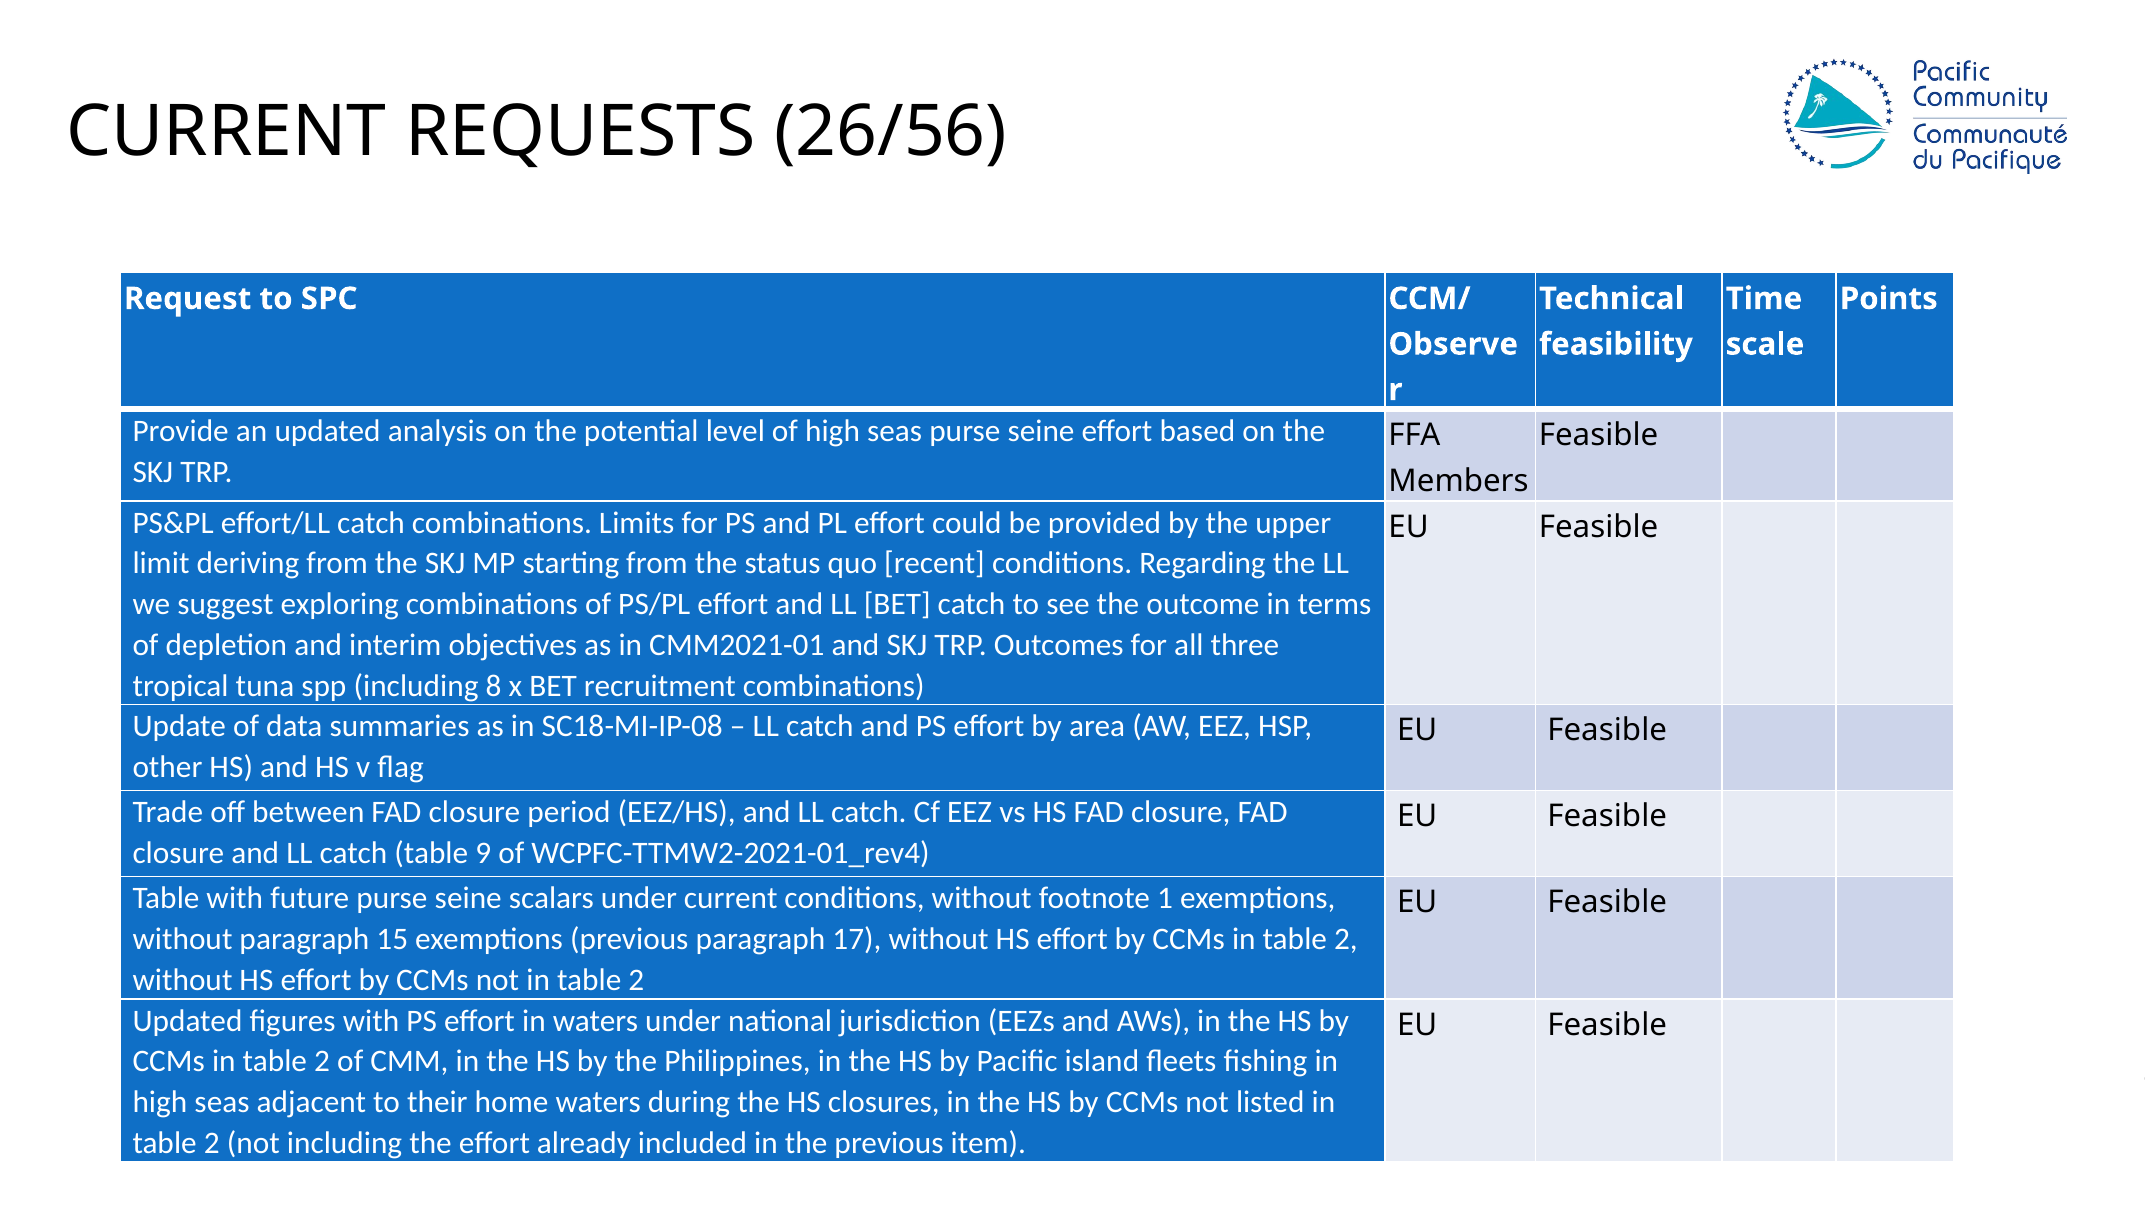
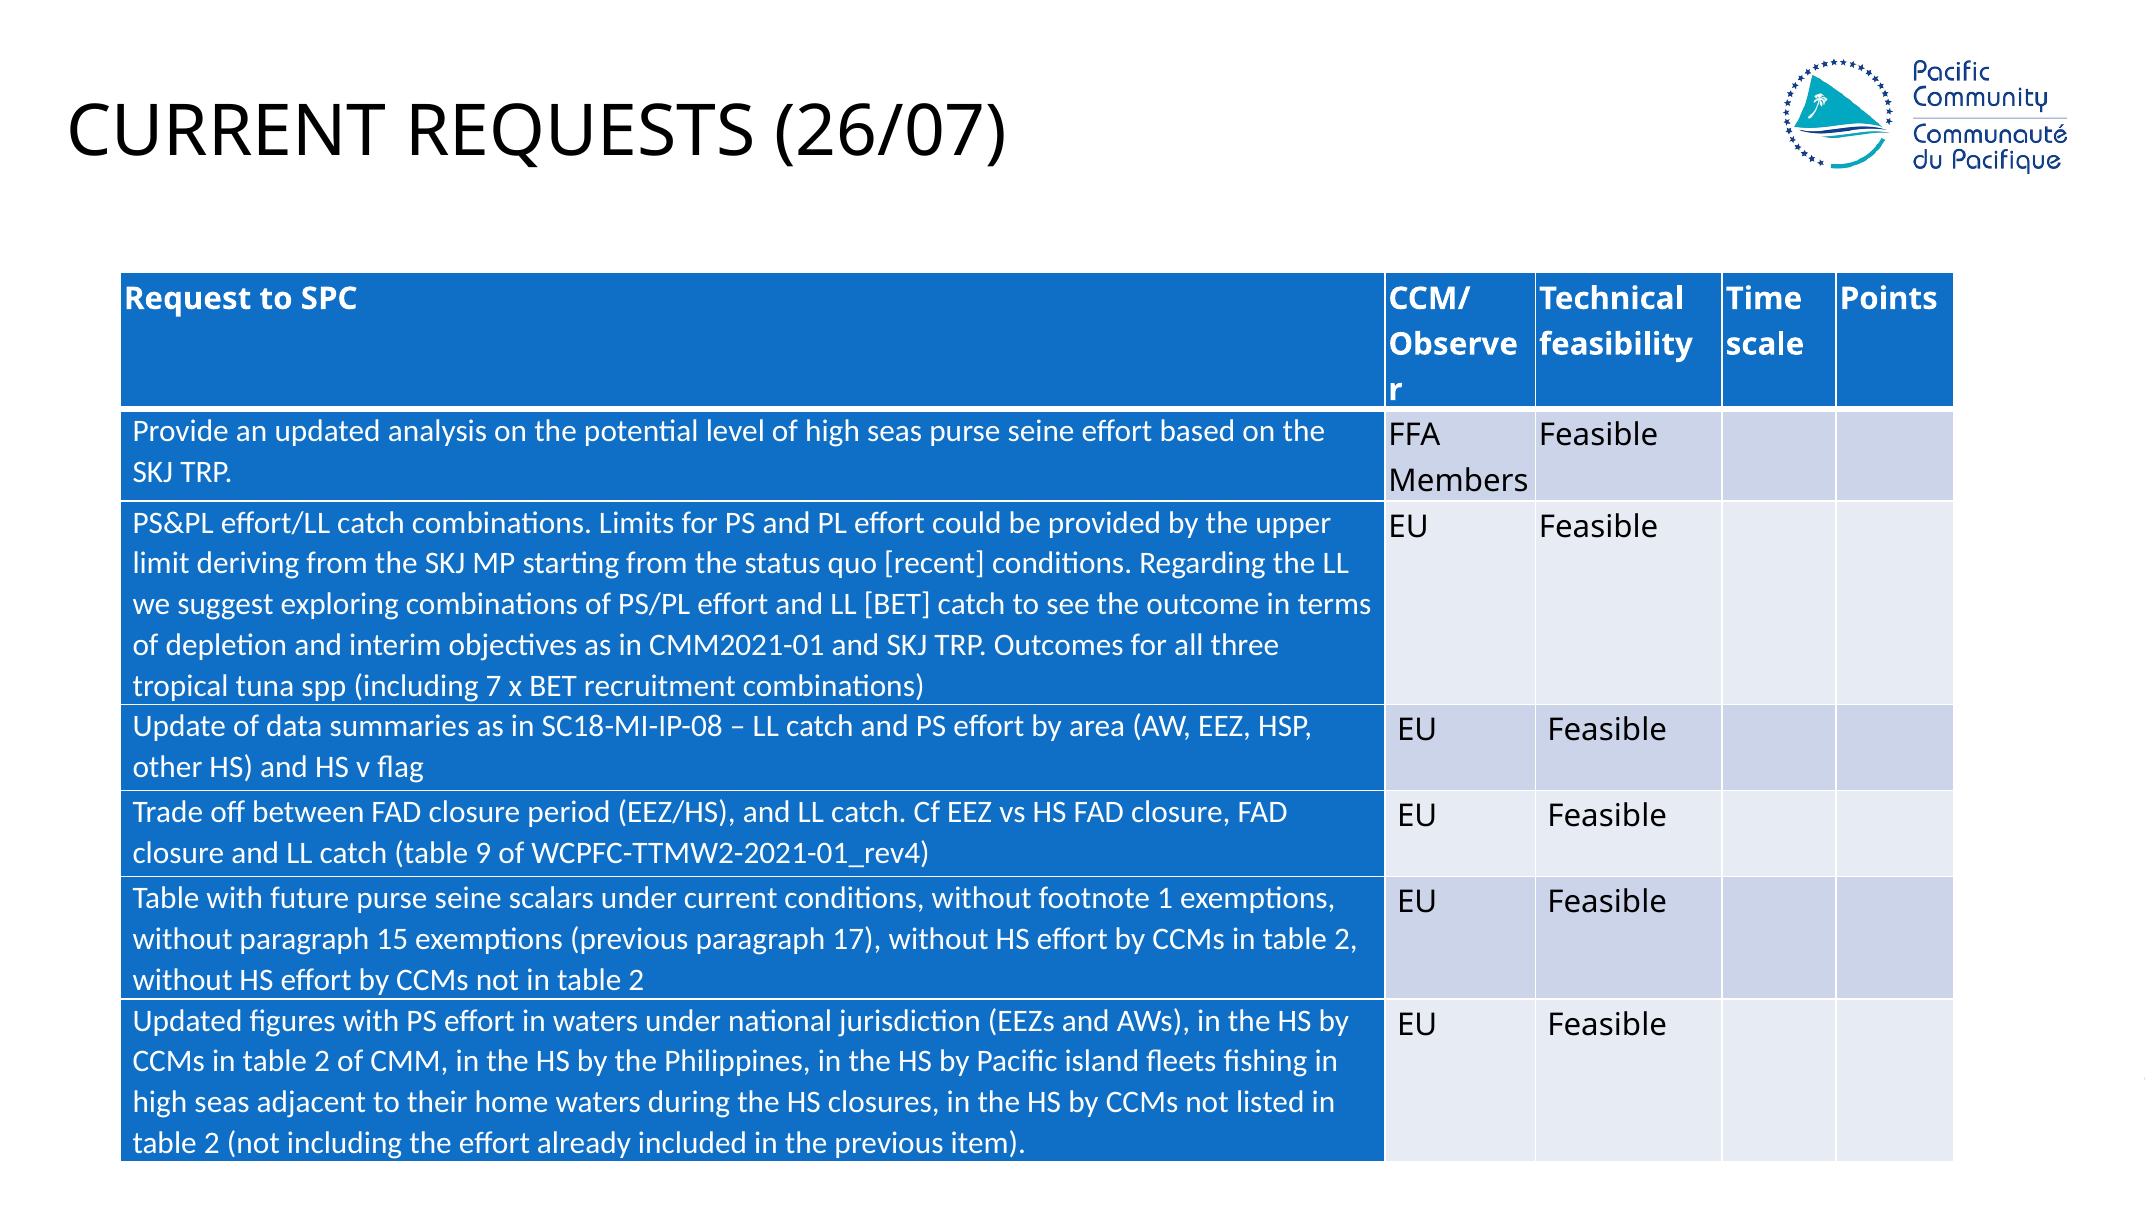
26/56: 26/56 -> 26/07
8: 8 -> 7
